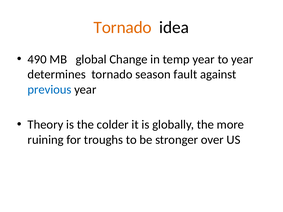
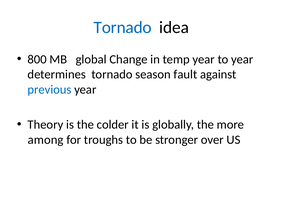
Tornado at (123, 27) colour: orange -> blue
490: 490 -> 800
ruining: ruining -> among
